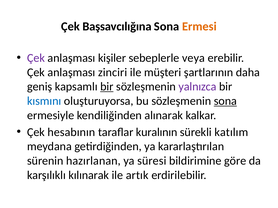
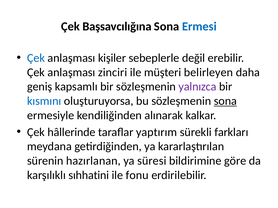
Ermesi colour: orange -> blue
Çek at (36, 58) colour: purple -> blue
veya: veya -> değil
şartlarının: şartlarının -> belirleyen
bir at (107, 87) underline: present -> none
hesabının: hesabının -> hâllerinde
kuralının: kuralının -> yaptırım
katılım: katılım -> farkları
kılınarak: kılınarak -> sıhhatini
artık: artık -> fonu
